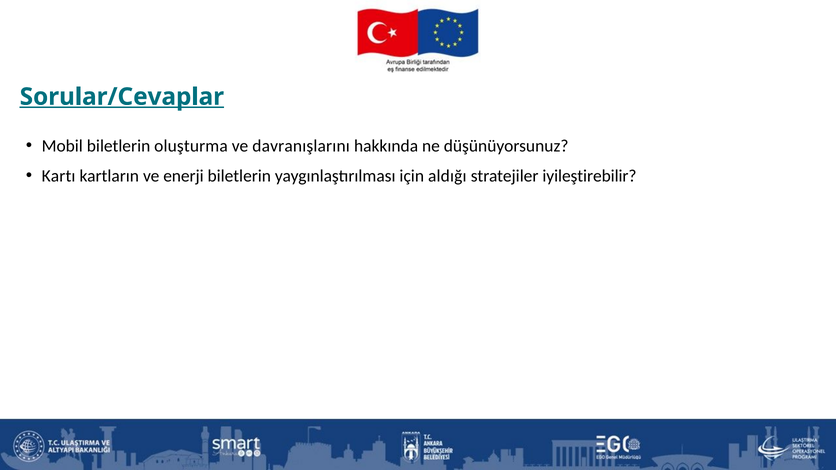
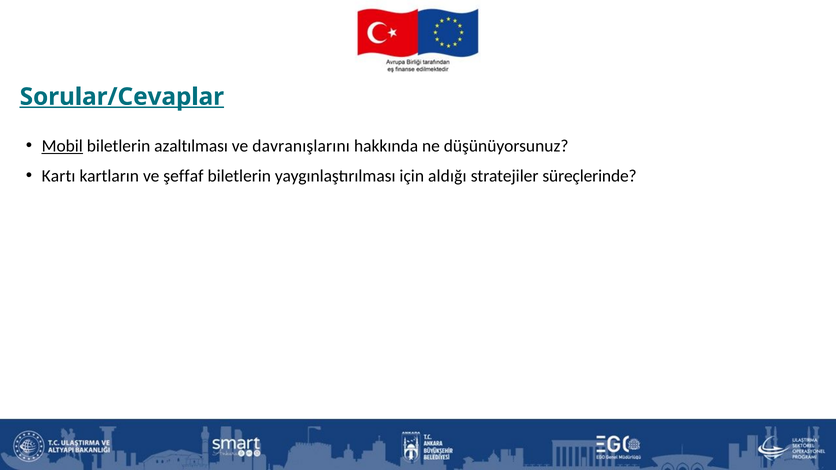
Mobil underline: none -> present
oluşturma: oluşturma -> azaltılması
enerji: enerji -> şeffaf
iyileştirebilir: iyileştirebilir -> süreçlerinde
